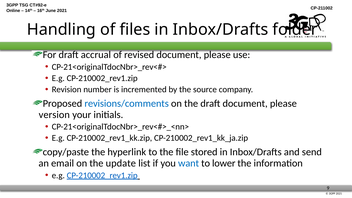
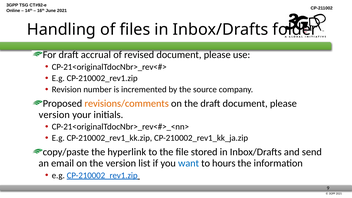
revisions/comments colour: blue -> orange
the update: update -> version
lower: lower -> hours
